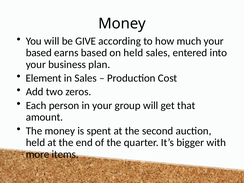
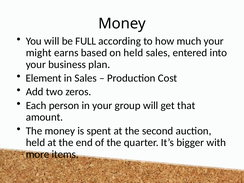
GIVE: GIVE -> FULL
based at (39, 53): based -> might
